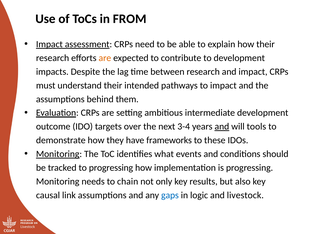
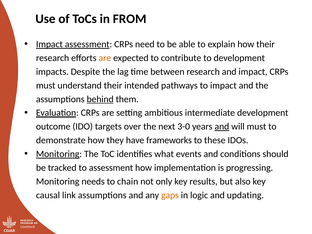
behind underline: none -> present
3-4: 3-4 -> 3-0
will tools: tools -> must
to progressing: progressing -> assessment
gaps colour: blue -> orange
livestock: livestock -> updating
